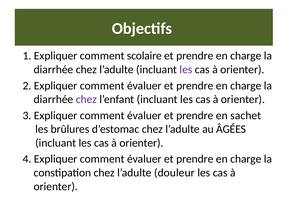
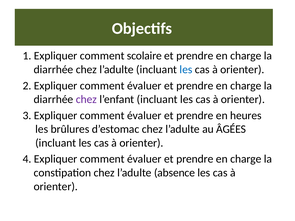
les at (186, 70) colour: purple -> blue
sachet: sachet -> heures
douleur: douleur -> absence
